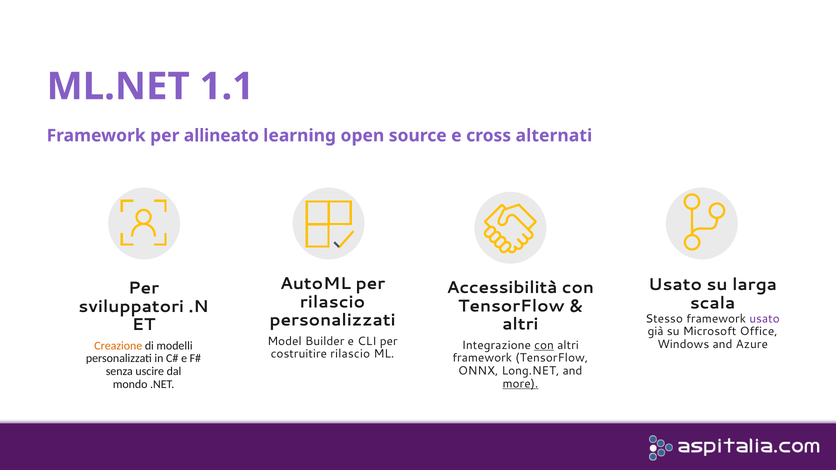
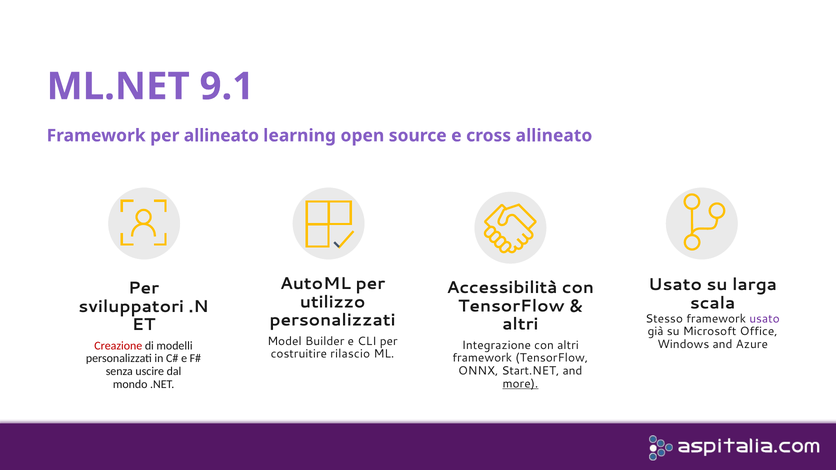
1.1: 1.1 -> 9.1
cross alternati: alternati -> allineato
rilascio at (332, 302): rilascio -> utilizzo
con at (544, 345) underline: present -> none
Creazione colour: orange -> red
Long.NET: Long.NET -> Start.NET
